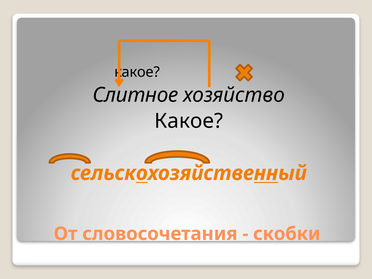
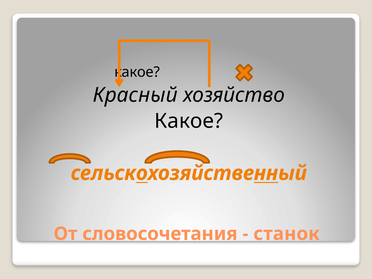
Слитное: Слитное -> Красный
скобки: скобки -> станок
